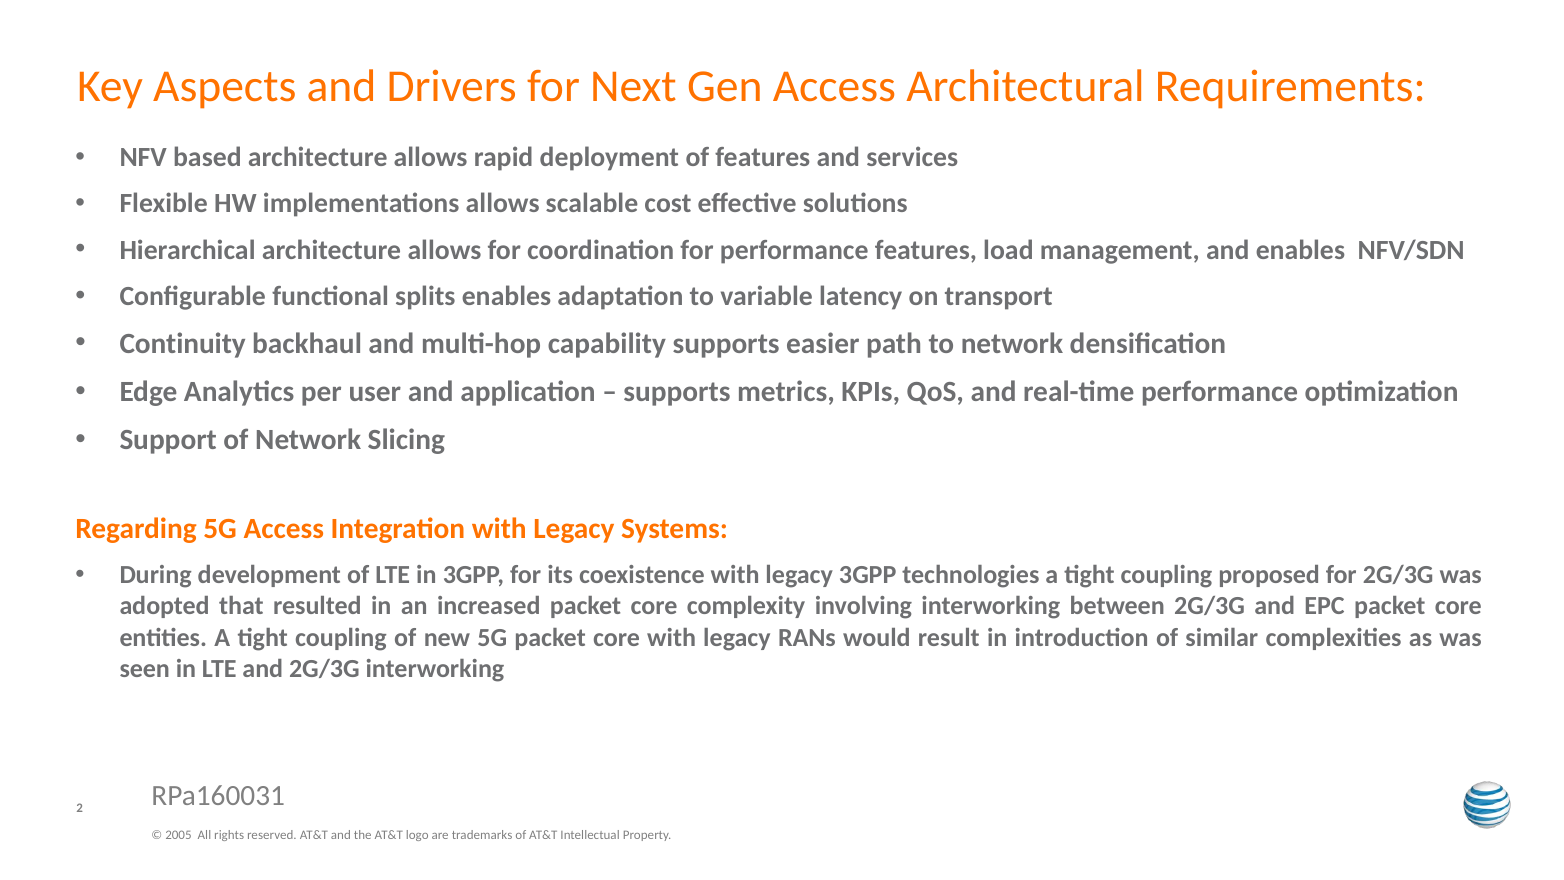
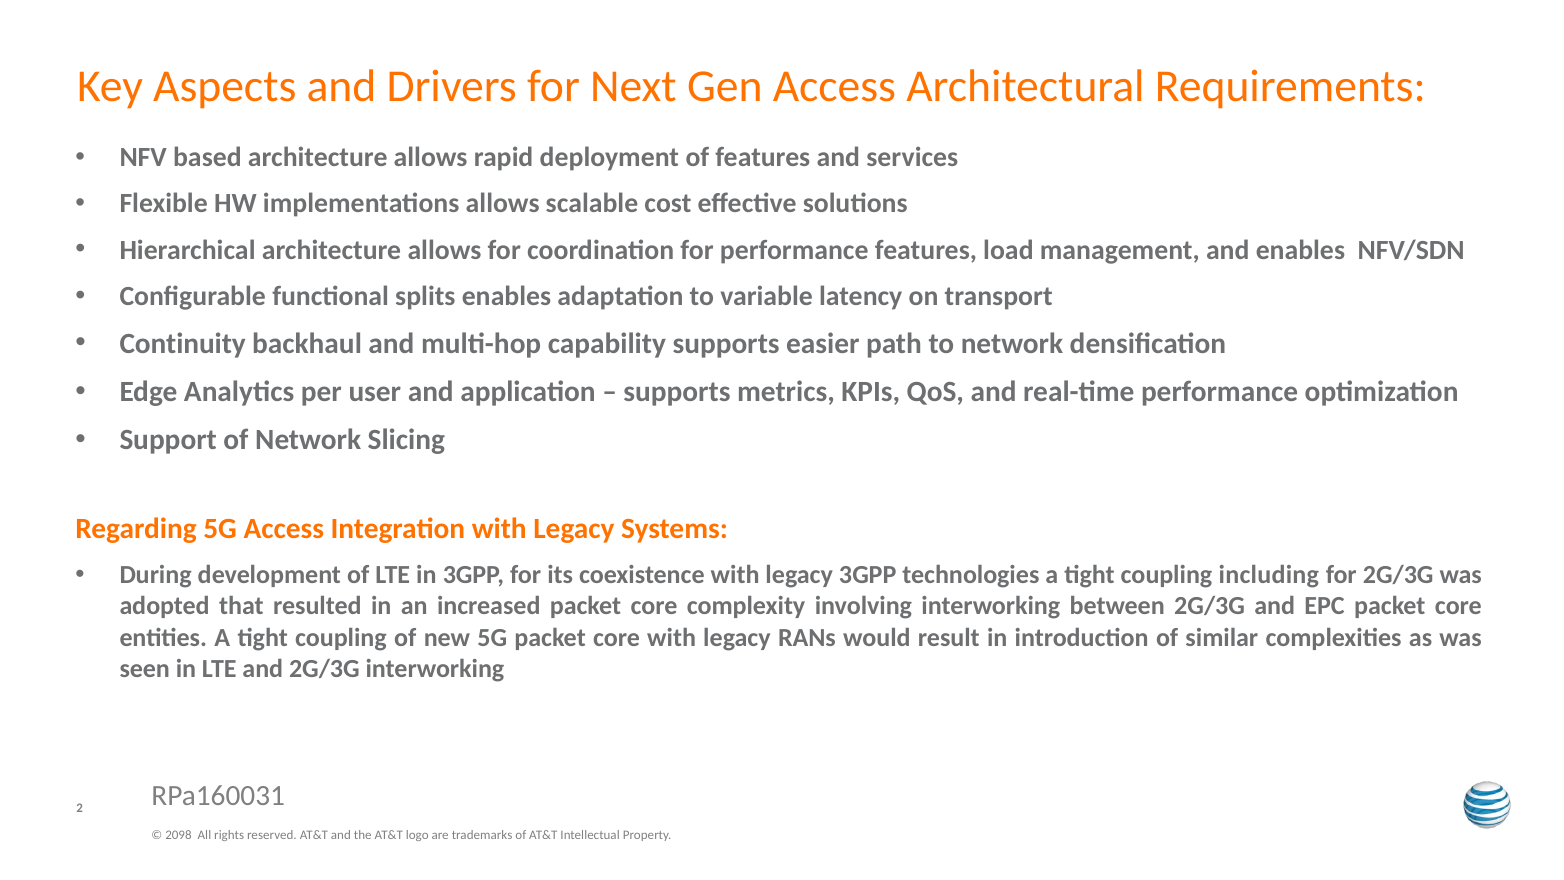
proposed: proposed -> including
2005: 2005 -> 2098
